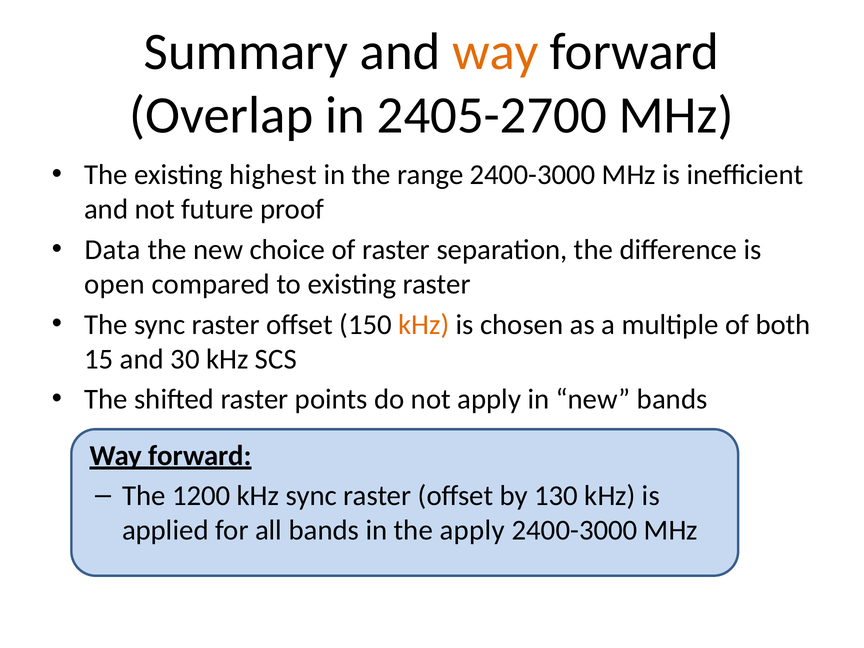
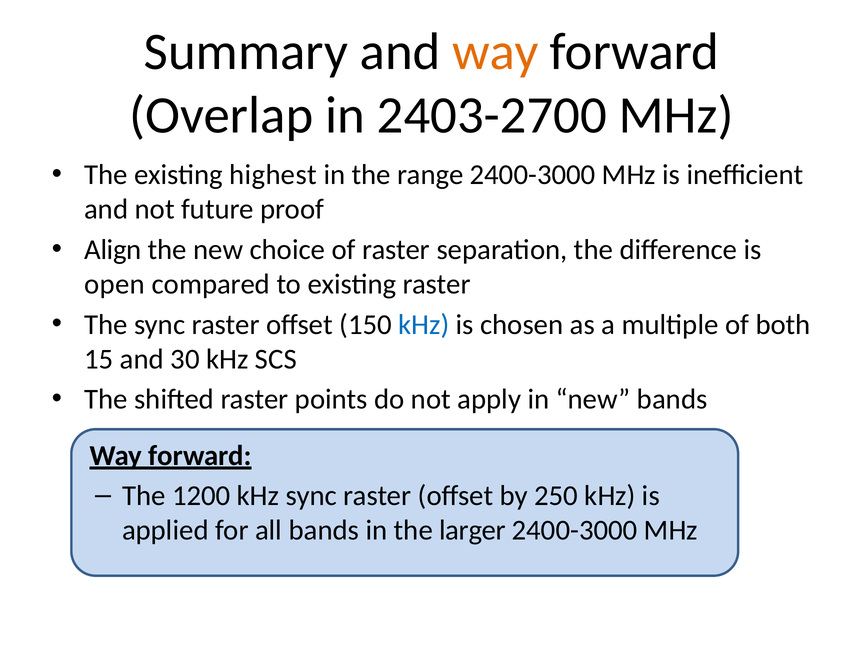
2405-2700: 2405-2700 -> 2403-2700
Data: Data -> Align
kHz at (424, 325) colour: orange -> blue
130: 130 -> 250
the apply: apply -> larger
